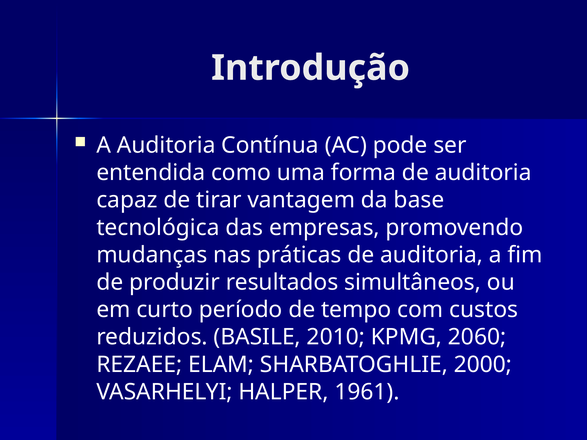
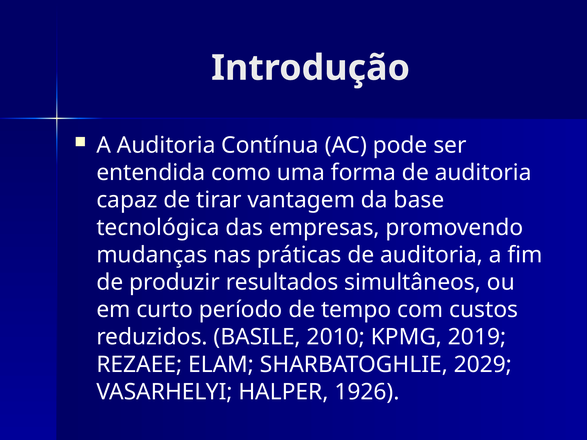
2060: 2060 -> 2019
2000: 2000 -> 2029
1961: 1961 -> 1926
